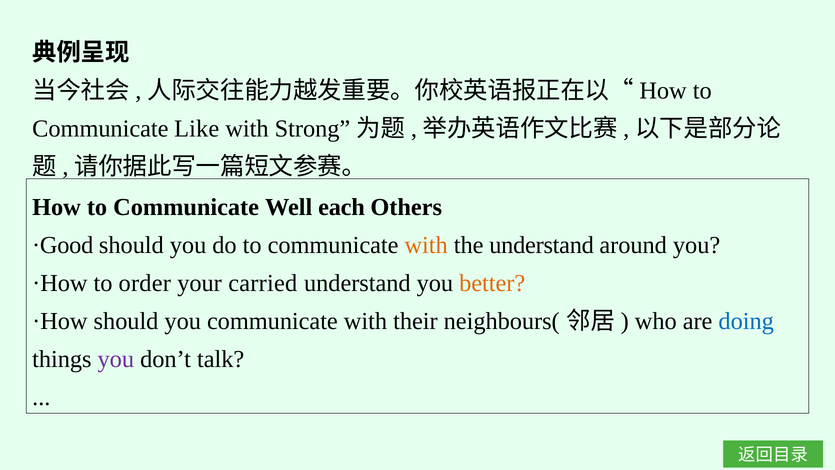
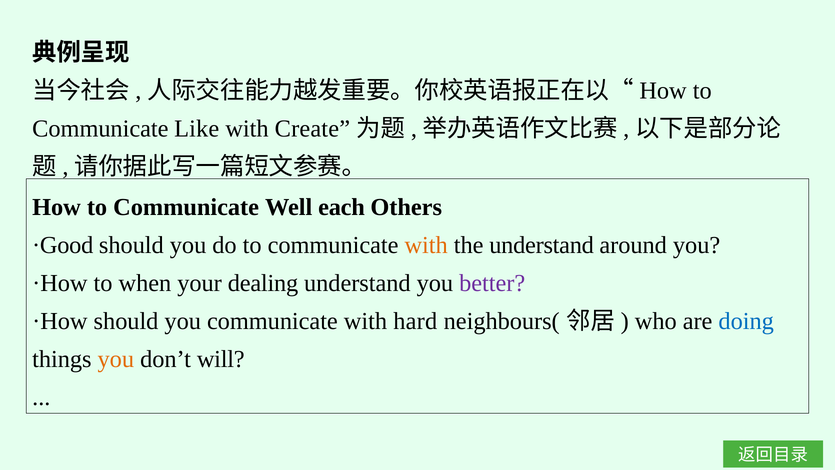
Strong: Strong -> Create
order: order -> when
carried: carried -> dealing
better colour: orange -> purple
their: their -> hard
you at (116, 359) colour: purple -> orange
talk: talk -> will
